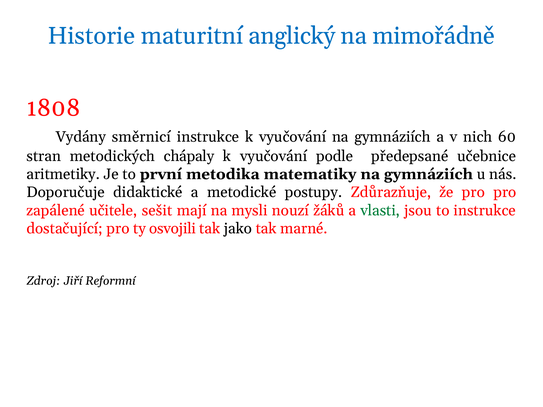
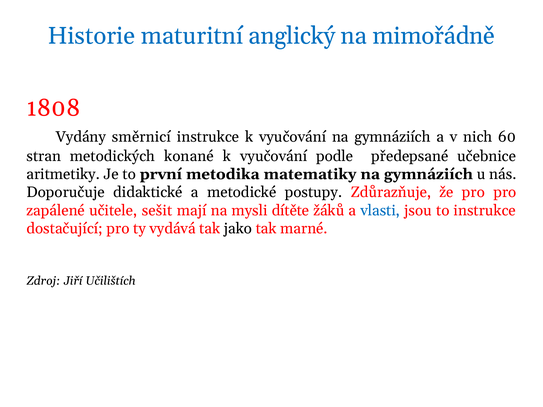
chápaly: chápaly -> konané
nouzí: nouzí -> dítěte
vlasti colour: green -> blue
osvojili: osvojili -> vydává
Reformní: Reformní -> Učilištích
